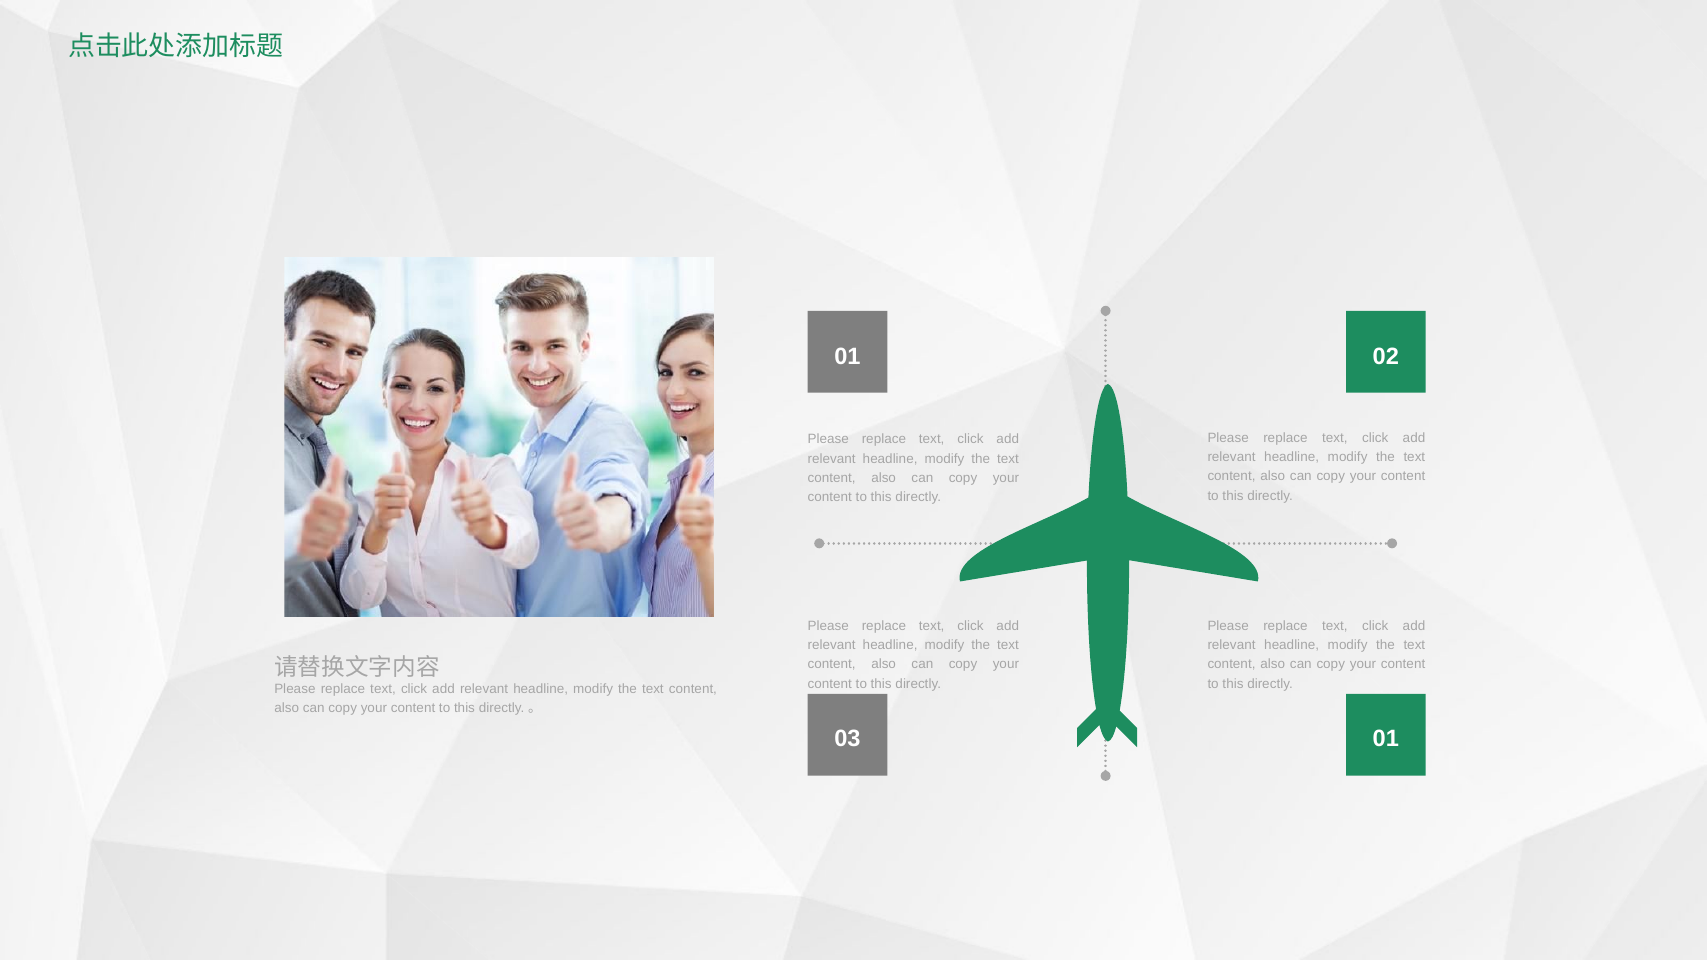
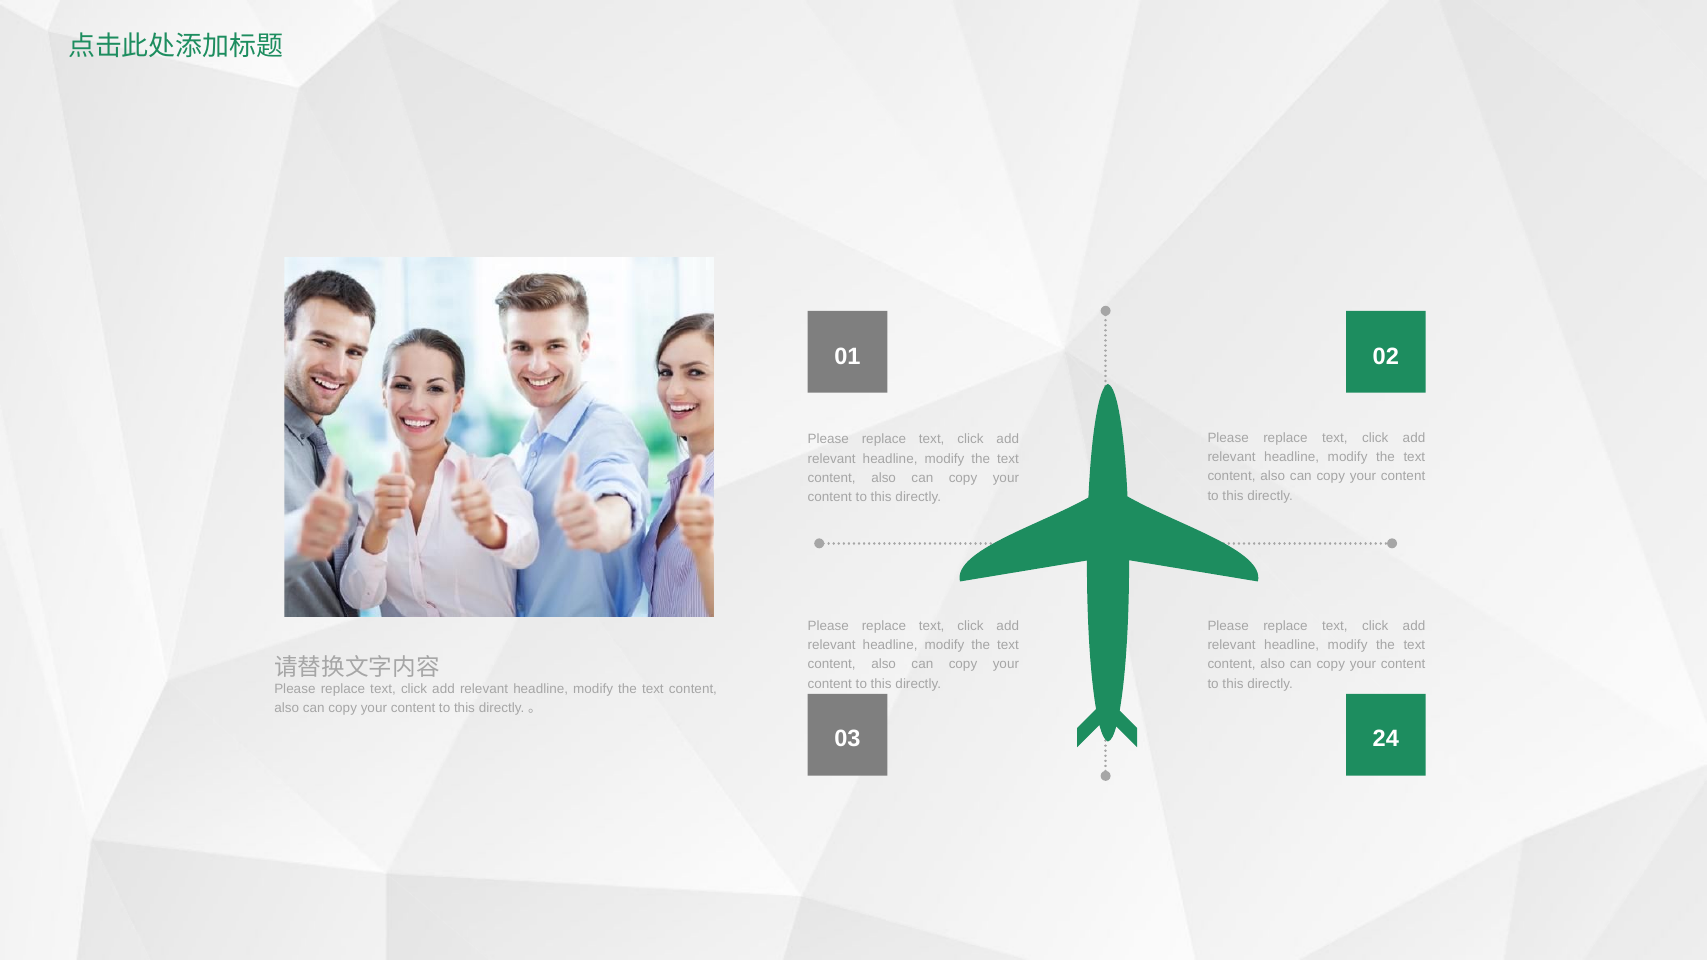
03 01: 01 -> 24
